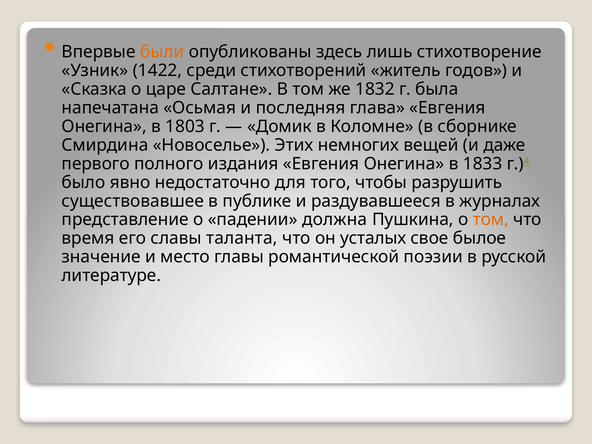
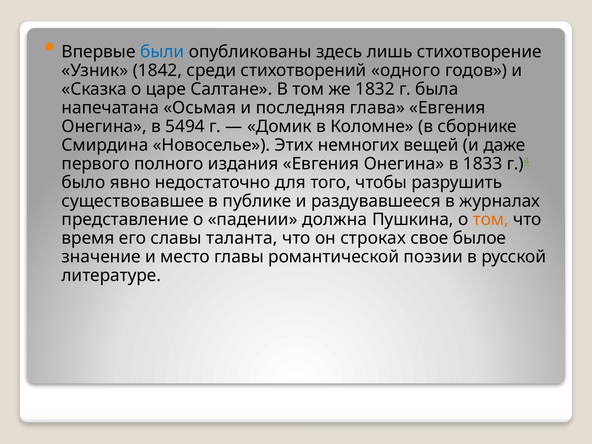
были colour: orange -> blue
1422: 1422 -> 1842
житель: житель -> одного
1803: 1803 -> 5494
усталых: усталых -> строках
